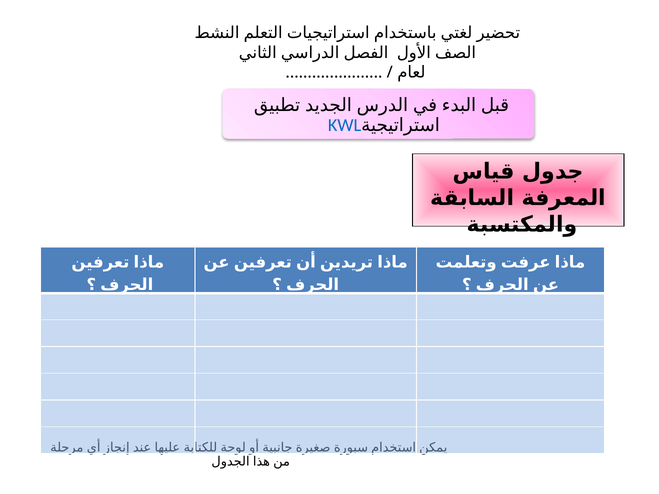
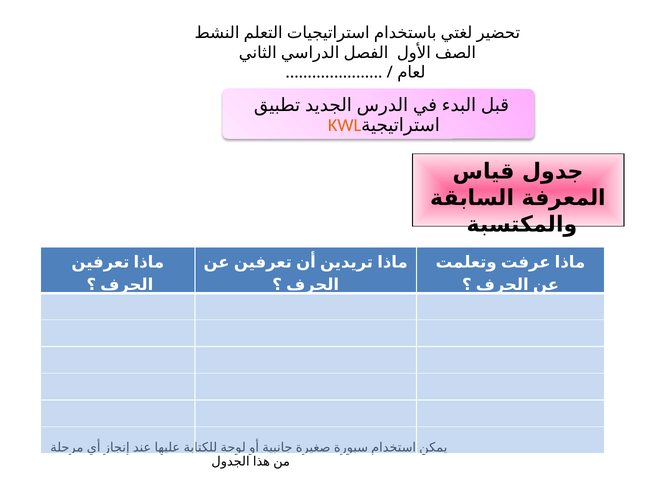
KWL at (345, 125) colour: blue -> orange
